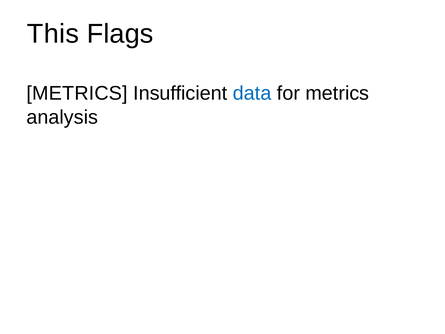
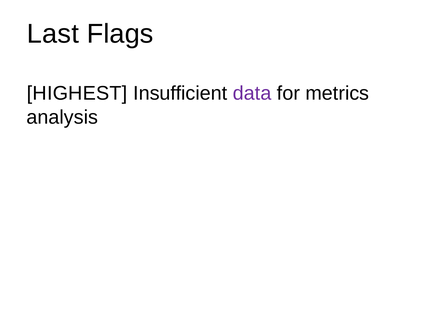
This: This -> Last
METRICS at (77, 93): METRICS -> HIGHEST
data colour: blue -> purple
